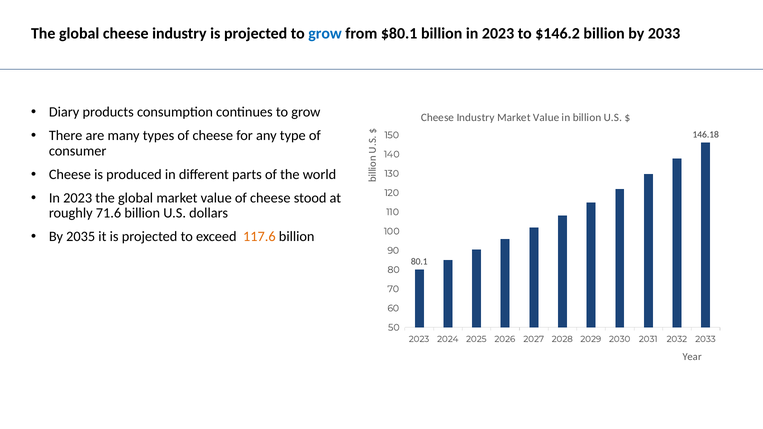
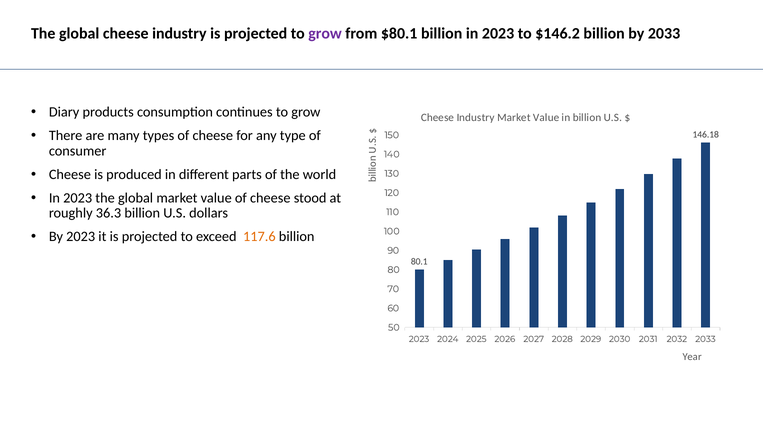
grow at (325, 33) colour: blue -> purple
71.6: 71.6 -> 36.3
By 2035: 2035 -> 2023
